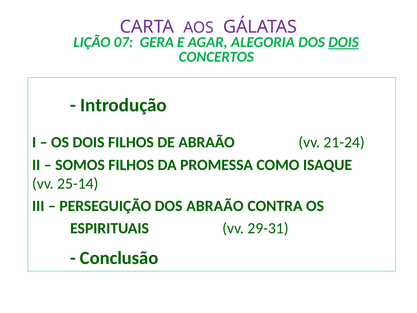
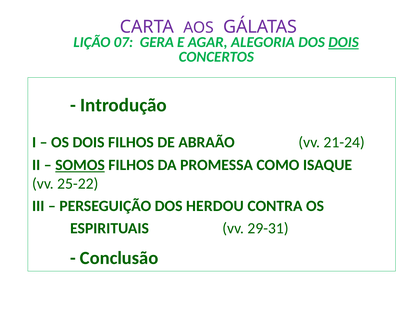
SOMOS underline: none -> present
25-14: 25-14 -> 25-22
DOS ABRAÃO: ABRAÃO -> HERDOU
